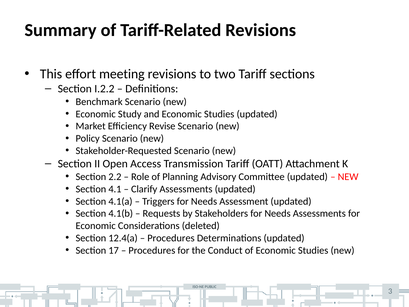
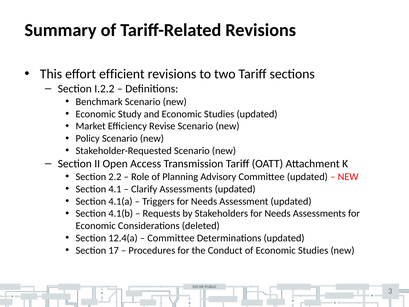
meeting: meeting -> efficient
Procedures at (171, 238): Procedures -> Committee
